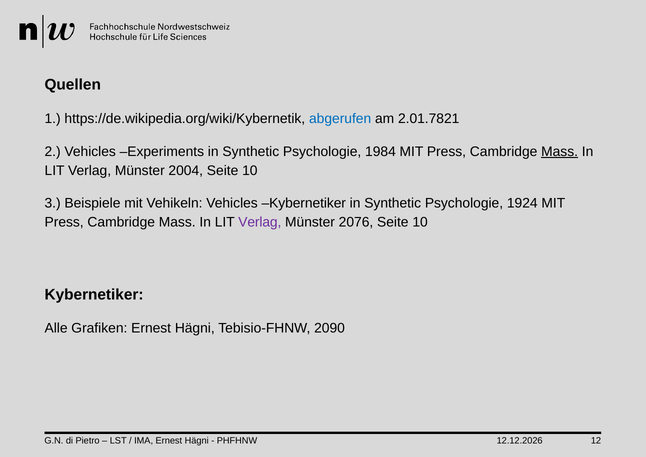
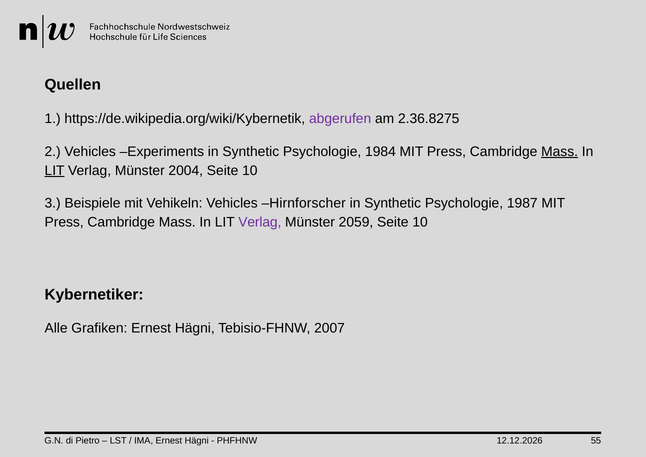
abgerufen colour: blue -> purple
2.01.7821: 2.01.7821 -> 2.36.8275
LIT at (55, 170) underline: none -> present
Vehicles Kybernetiker: Kybernetiker -> Hirnforscher
1924: 1924 -> 1987
2076: 2076 -> 2059
2090: 2090 -> 2007
12: 12 -> 55
